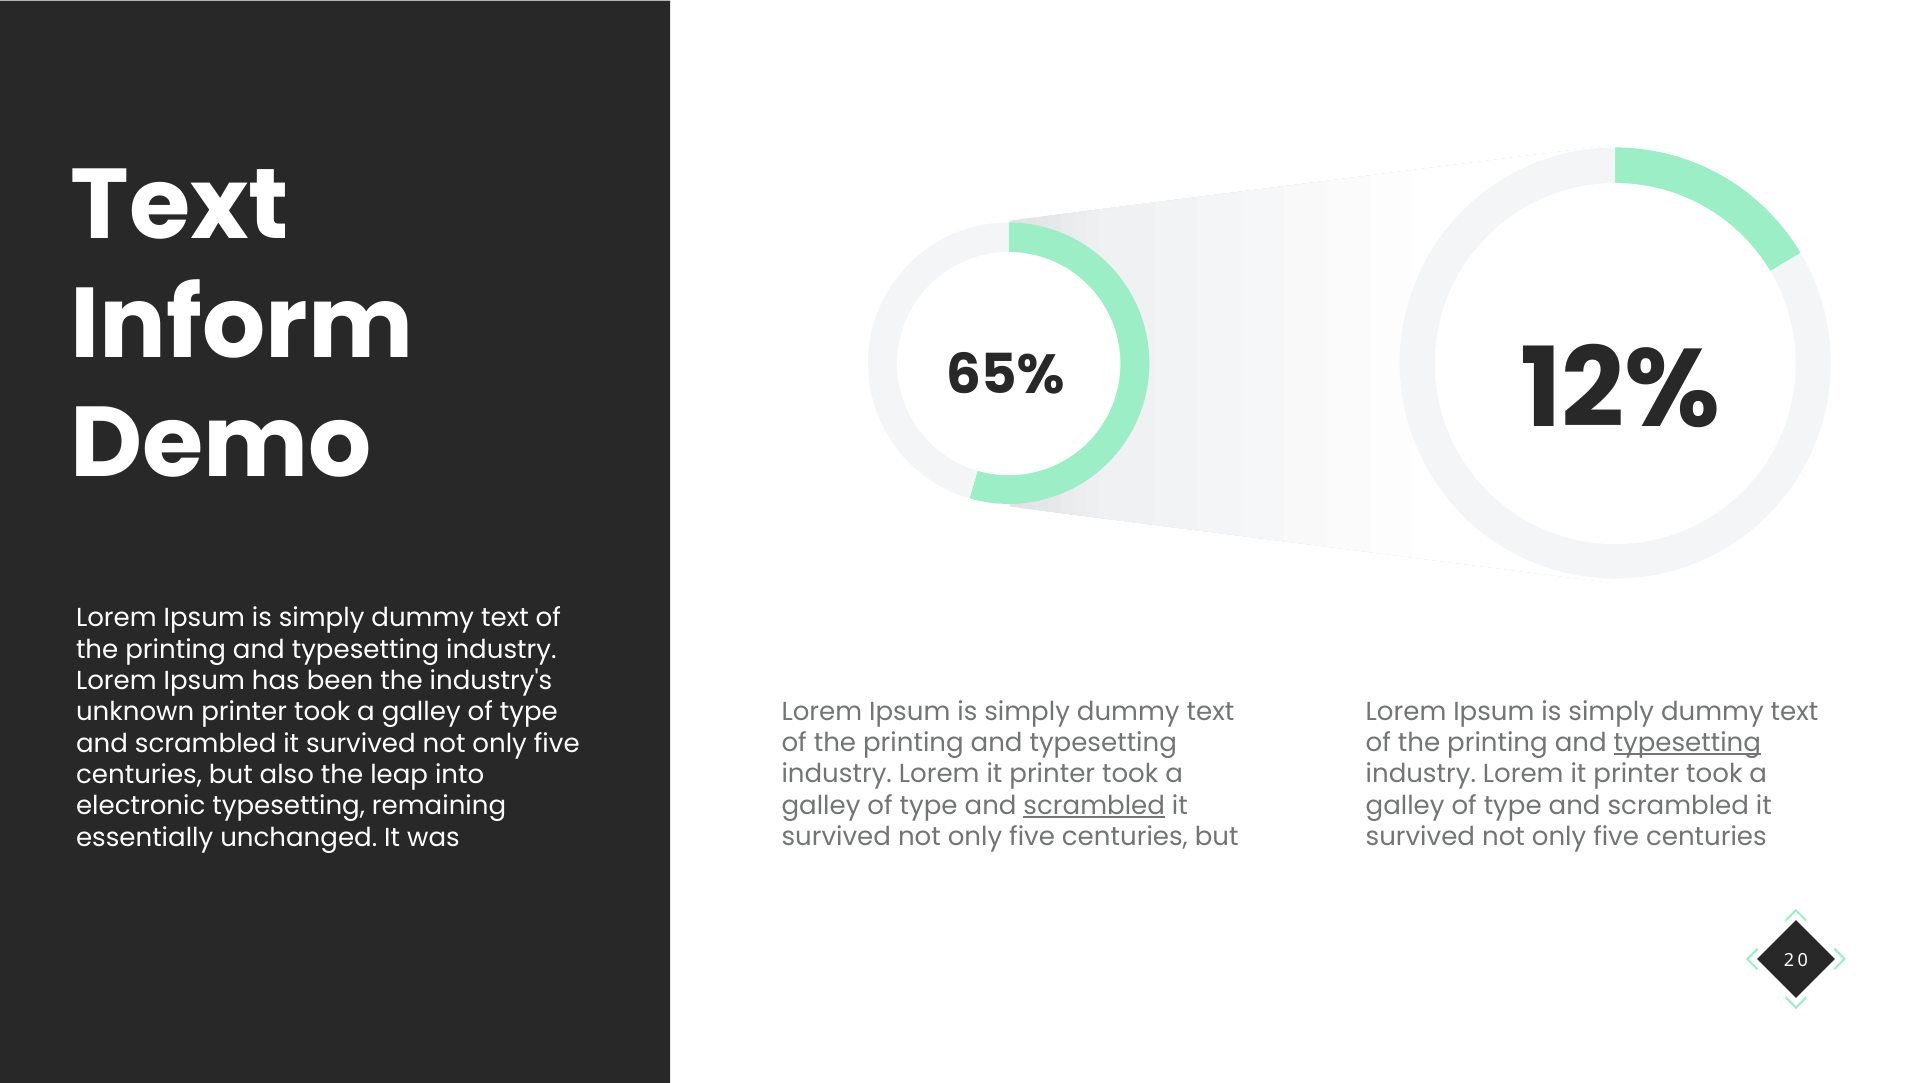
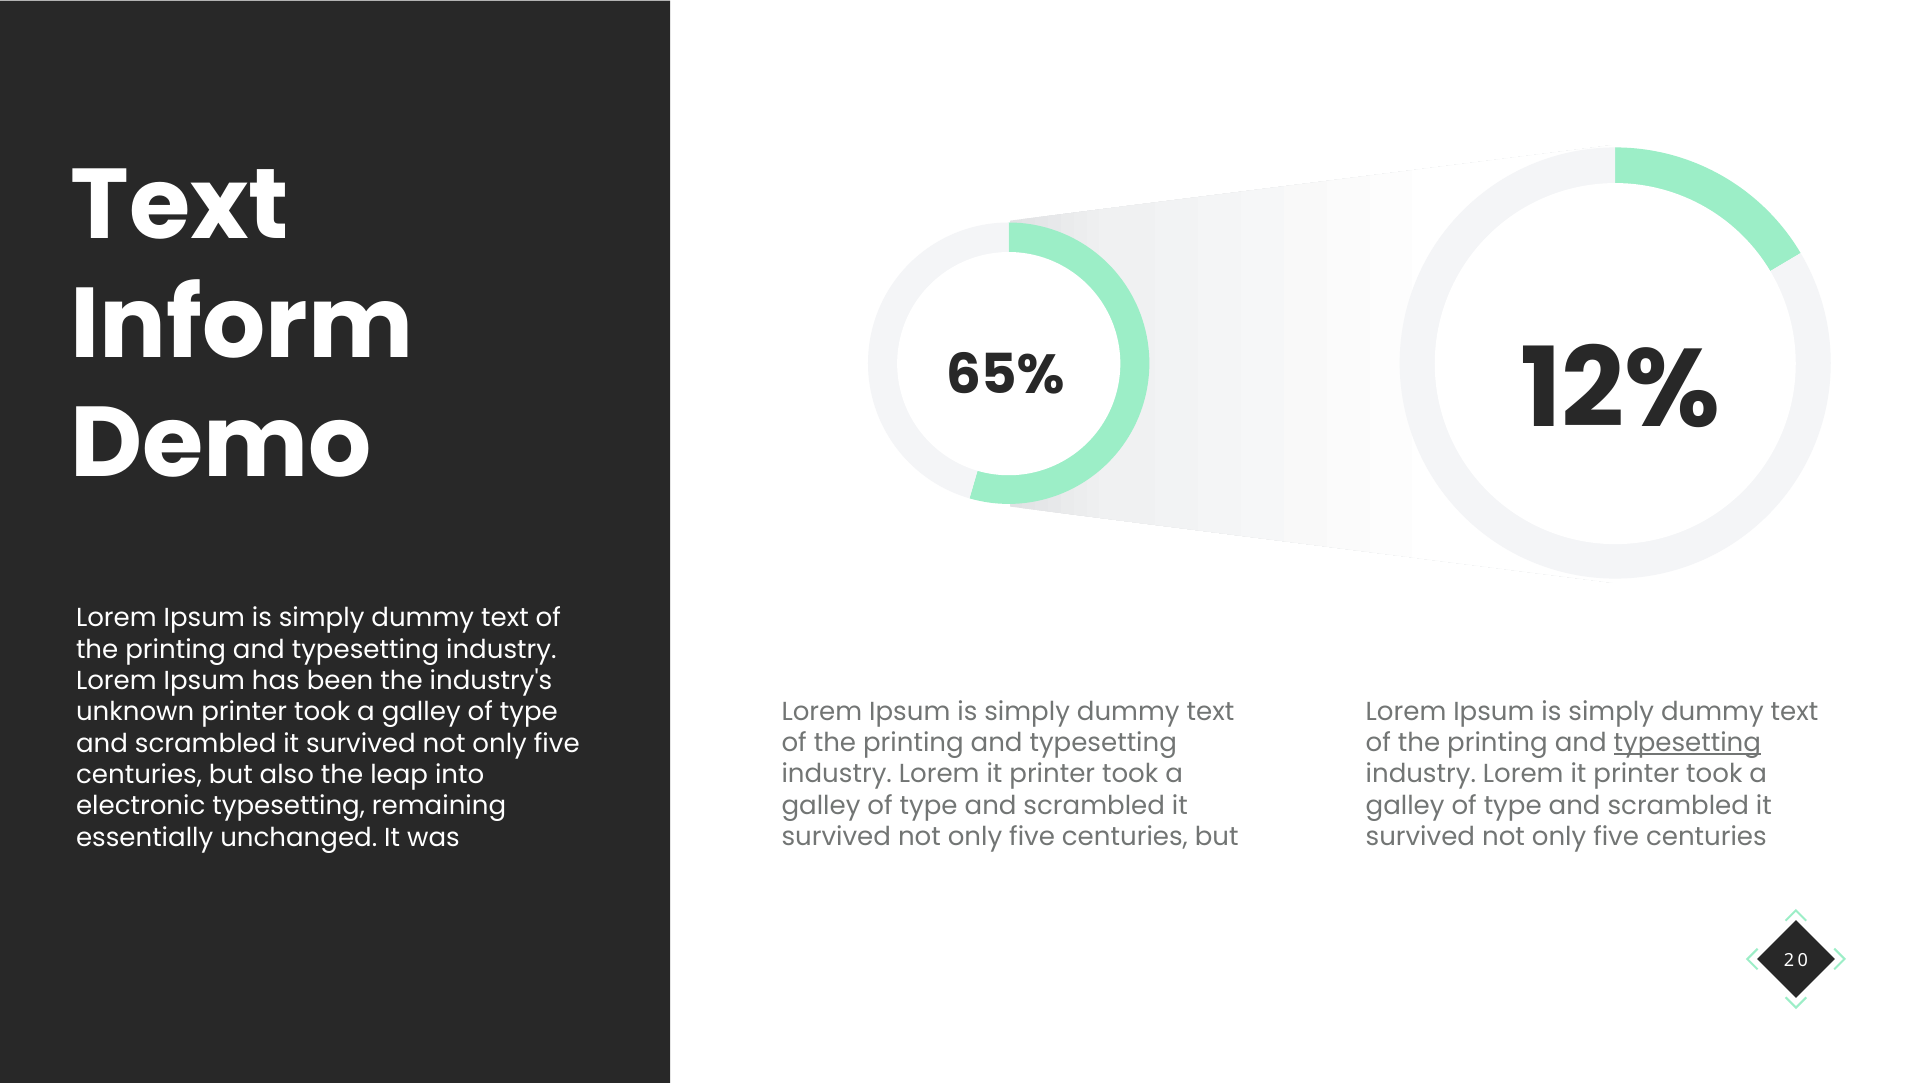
scrambled at (1094, 805) underline: present -> none
